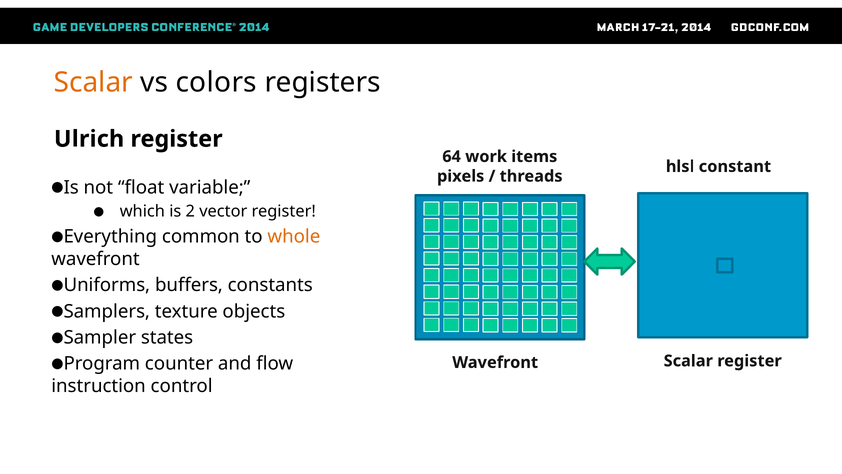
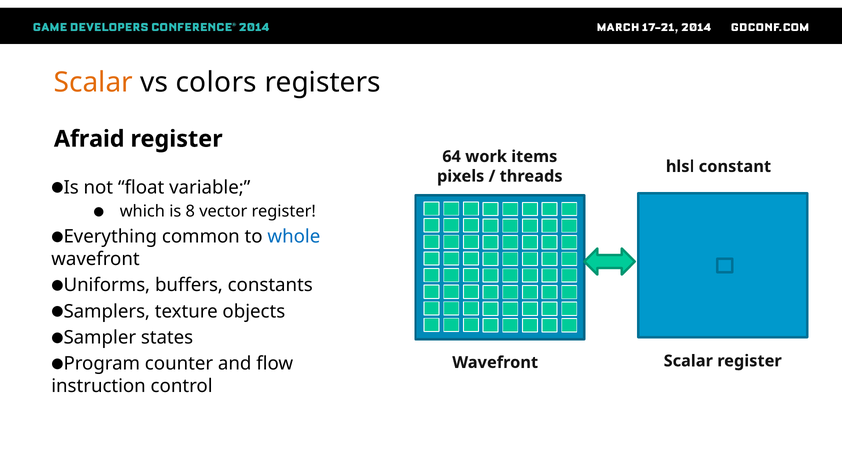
Ulrich: Ulrich -> Afraid
2: 2 -> 8
whole colour: orange -> blue
